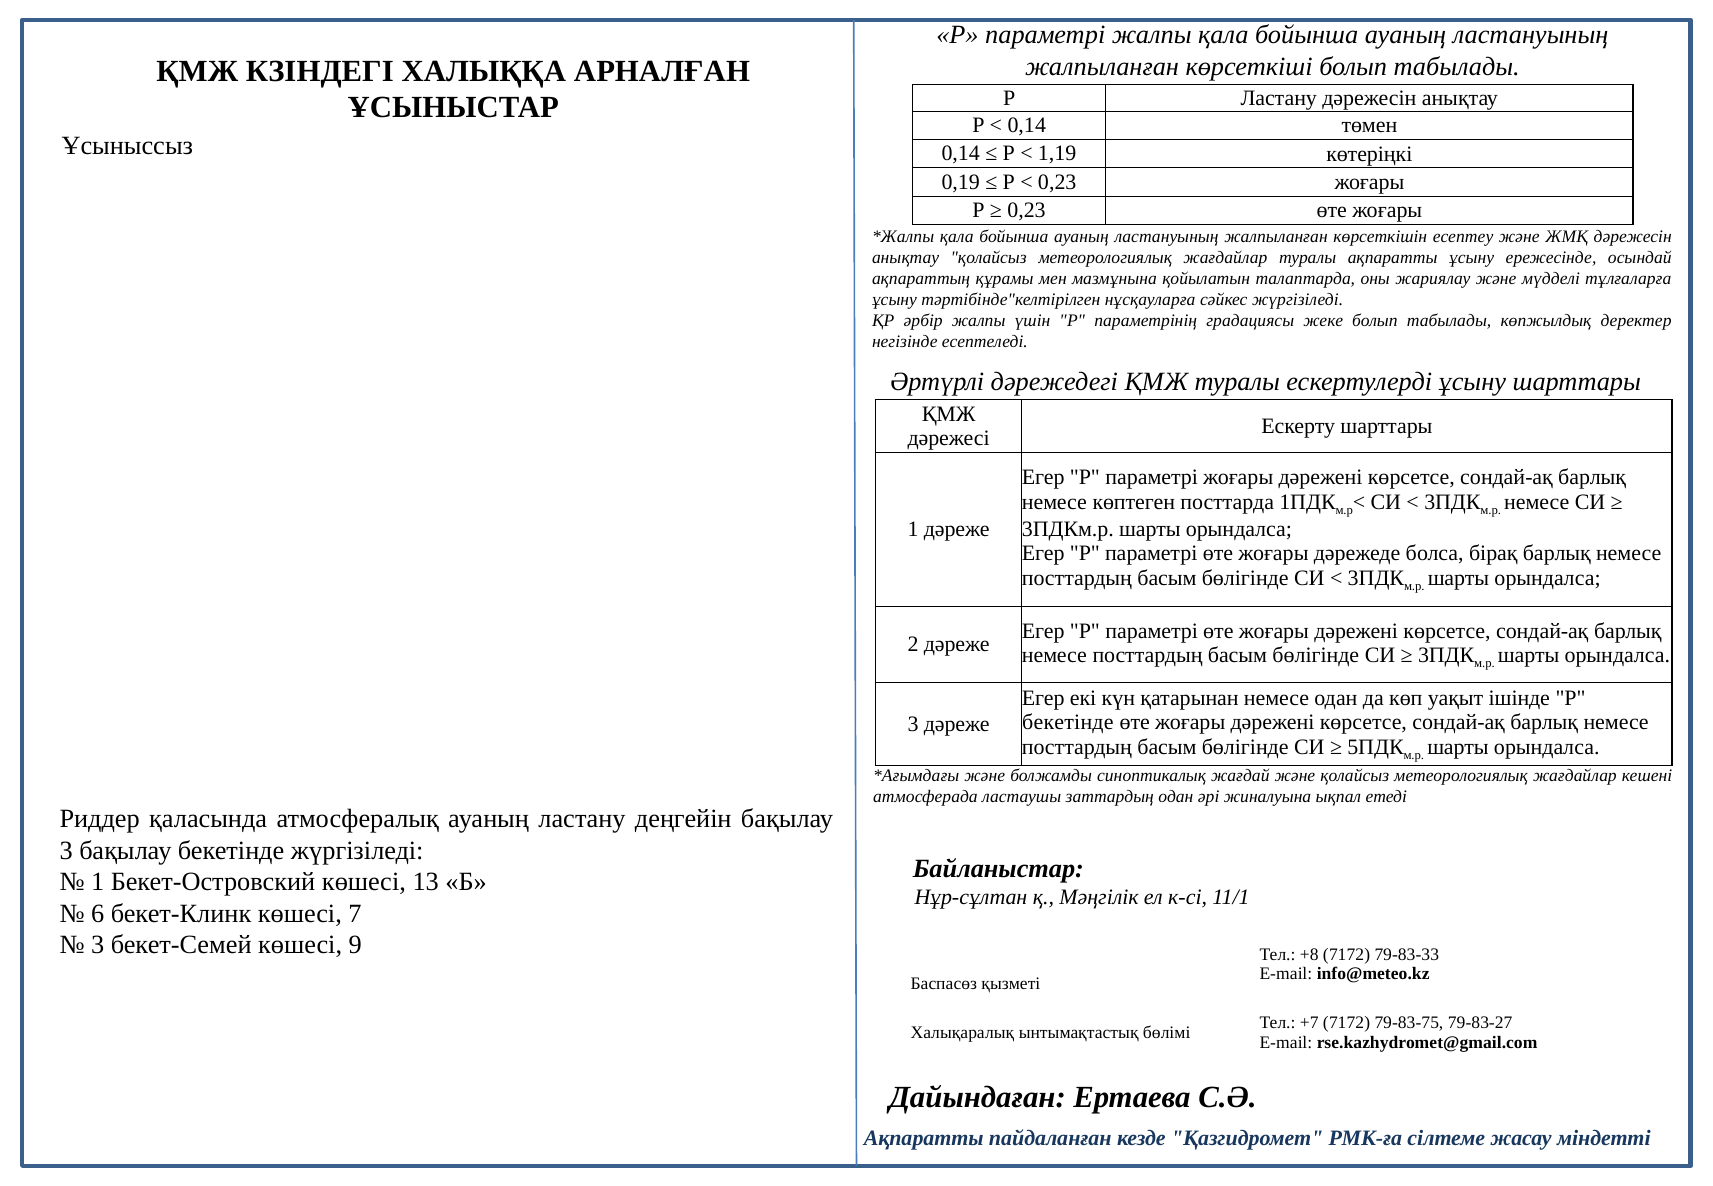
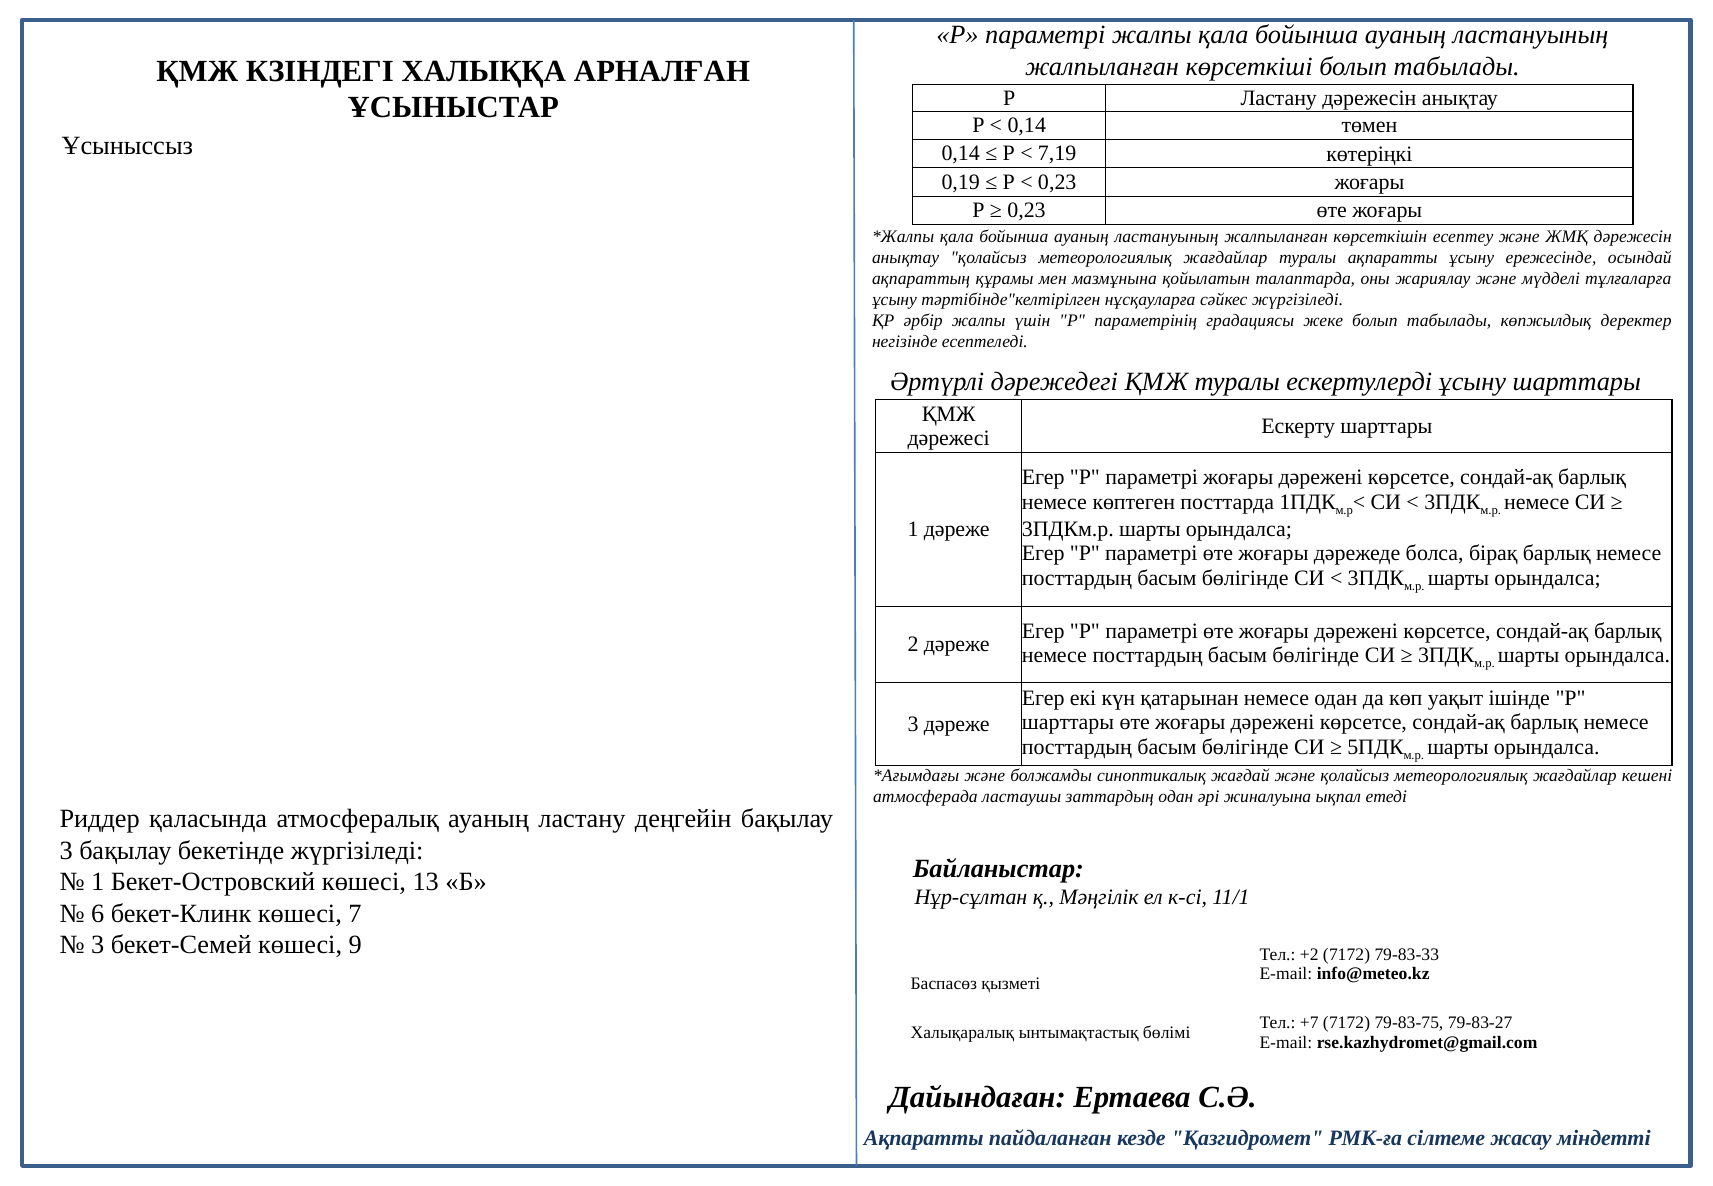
1,19: 1,19 -> 7,19
бекетінде at (1068, 723): бекетінде -> шарттары
+8: +8 -> +2
